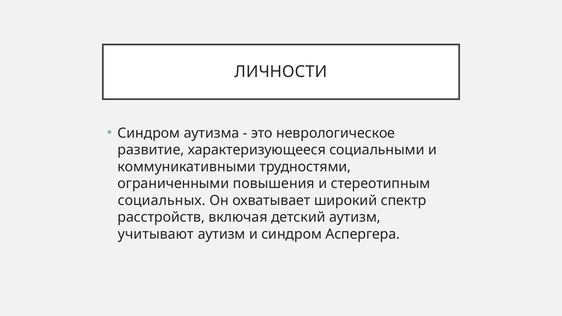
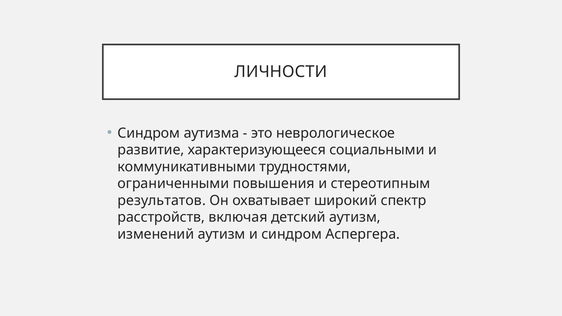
социальных: социальных -> результатов
учитывают: учитывают -> изменений
